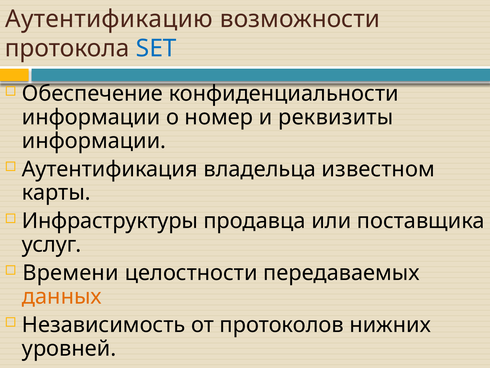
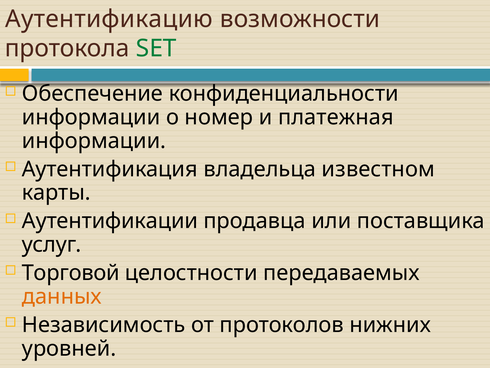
SET colour: blue -> green
реквизиты: реквизиты -> платежная
Инфраструктуры: Инфраструктуры -> Аутентификации
Времени: Времени -> Торговой
